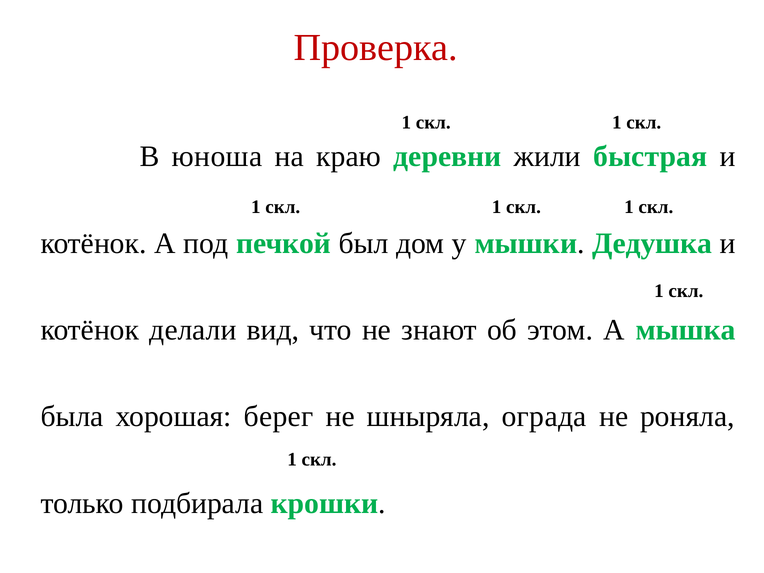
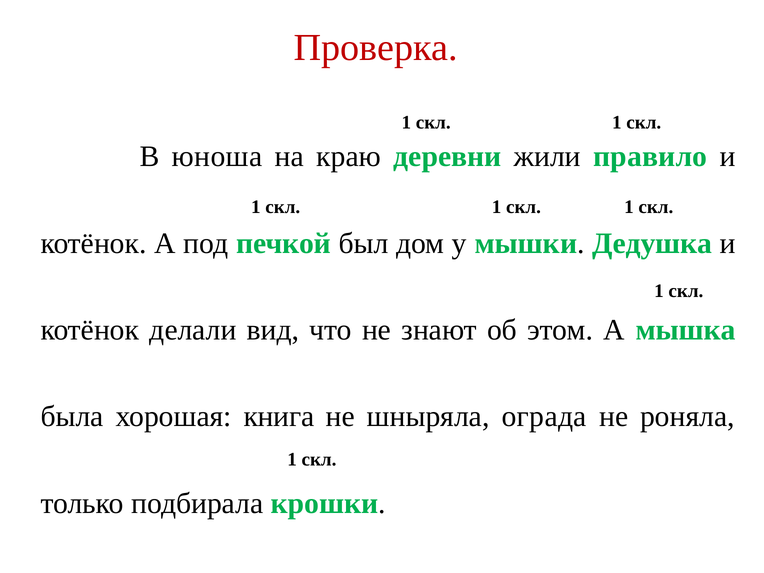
быстрая: быстрая -> правило
берег: берег -> книга
